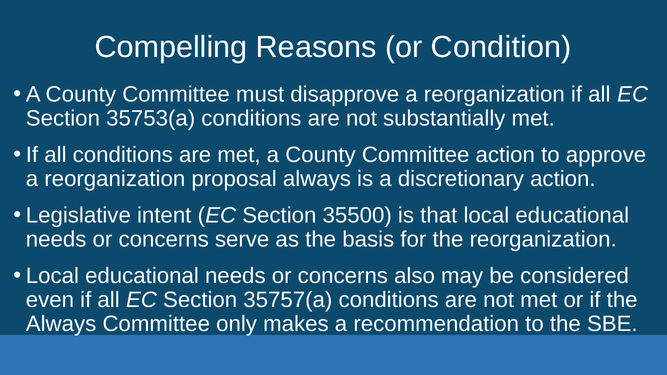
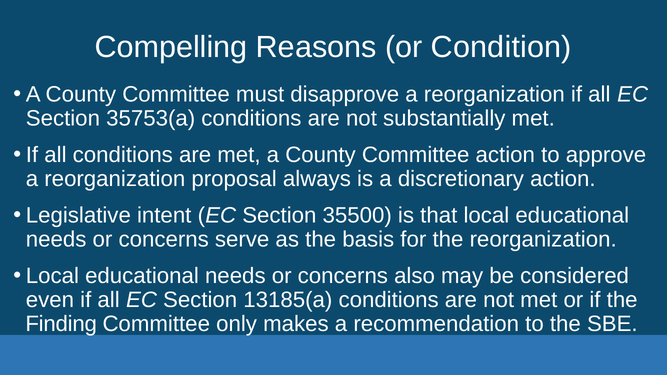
35757(a: 35757(a -> 13185(a
Always at (61, 324): Always -> Finding
